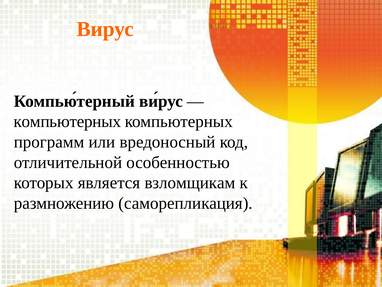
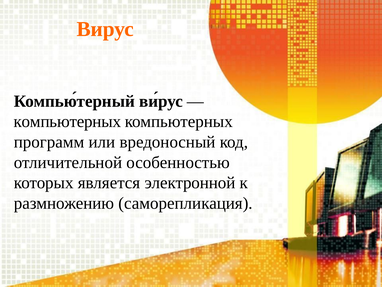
взломщикам: взломщикам -> электронной
